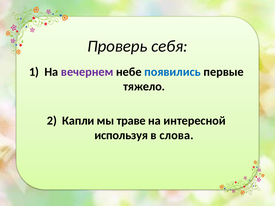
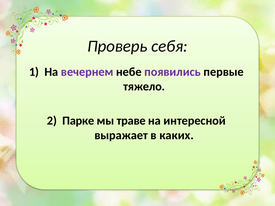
появились colour: blue -> purple
Капли: Капли -> Парке
используя: используя -> выражает
слова: слова -> каких
